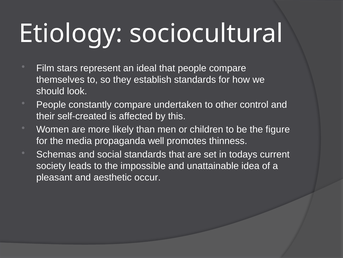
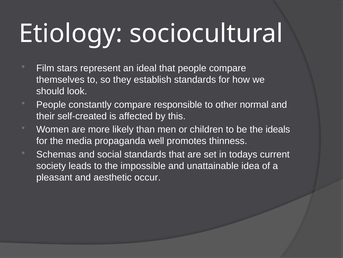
undertaken: undertaken -> responsible
control: control -> normal
figure: figure -> ideals
